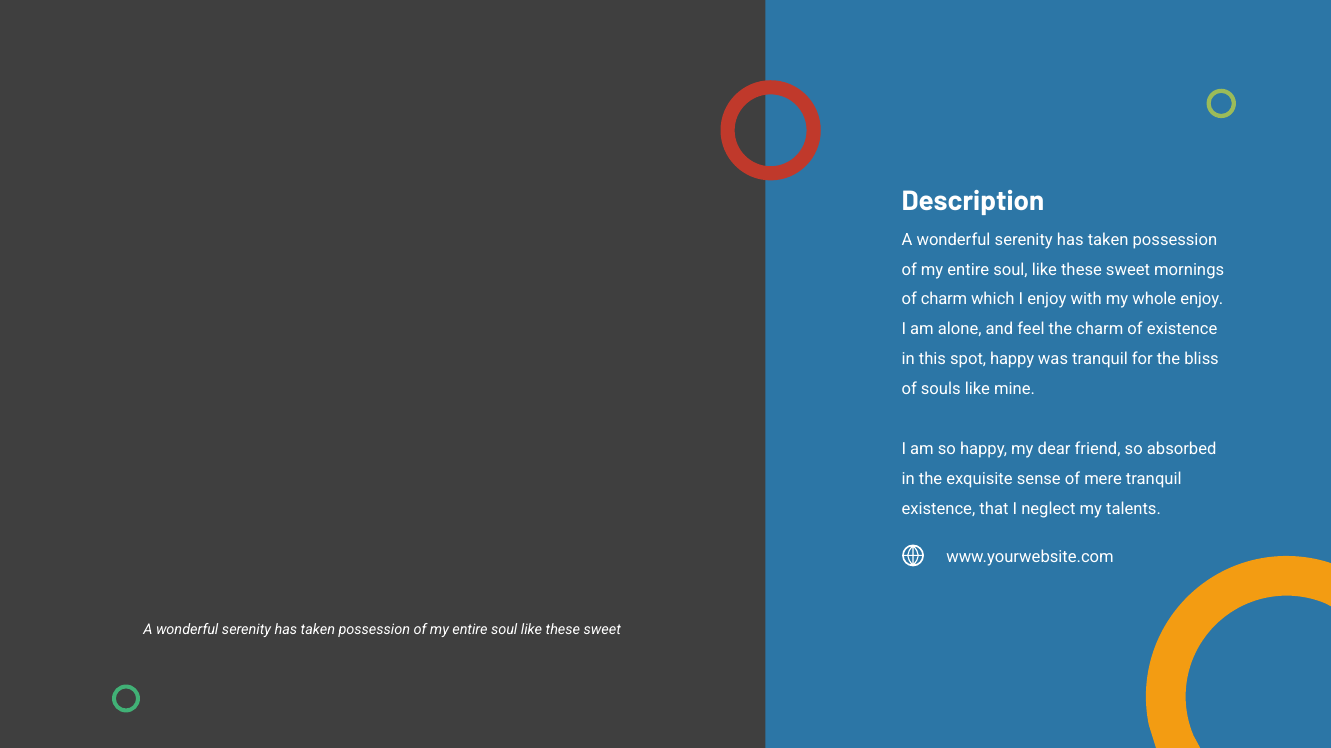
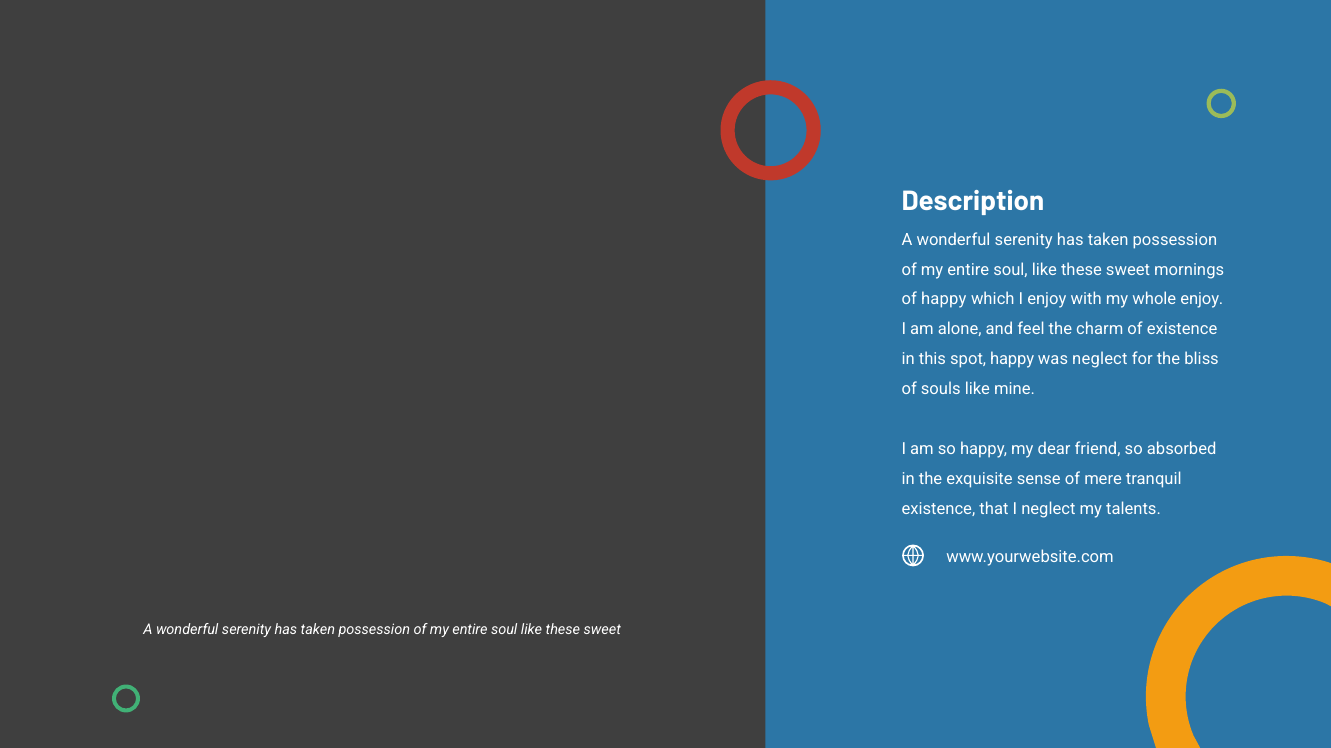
of charm: charm -> happy
was tranquil: tranquil -> neglect
